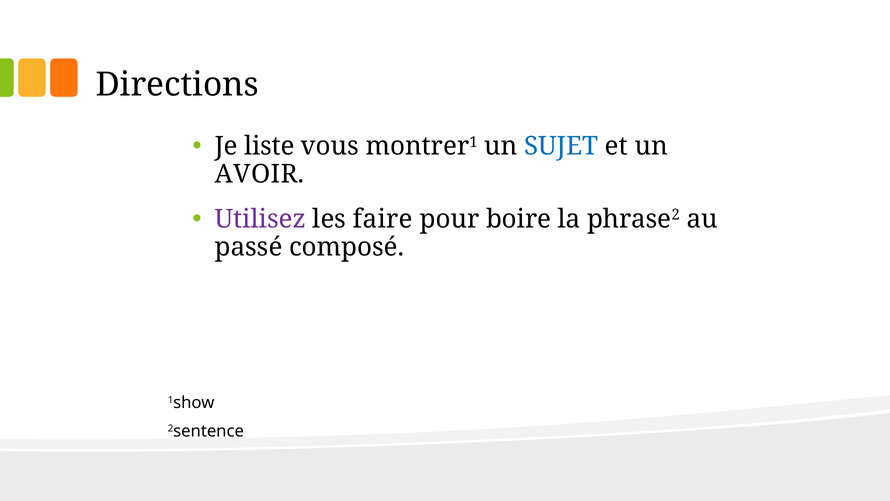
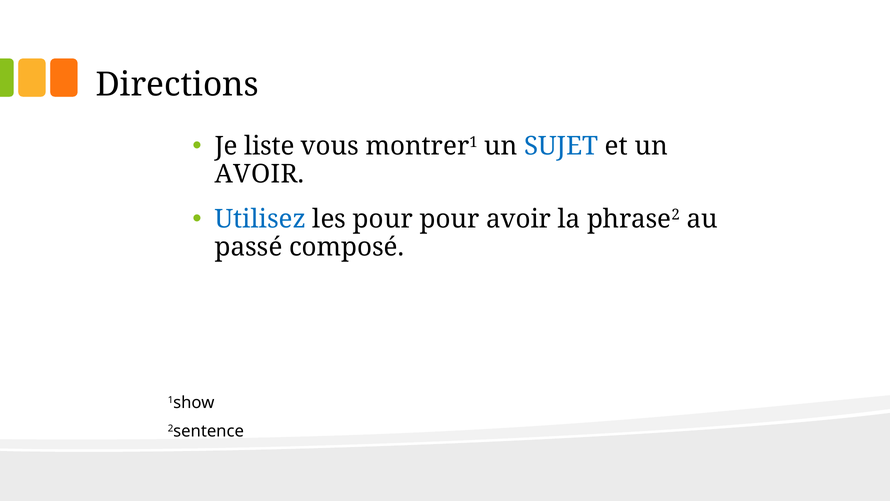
Utilisez colour: purple -> blue
les faire: faire -> pour
pour boire: boire -> avoir
